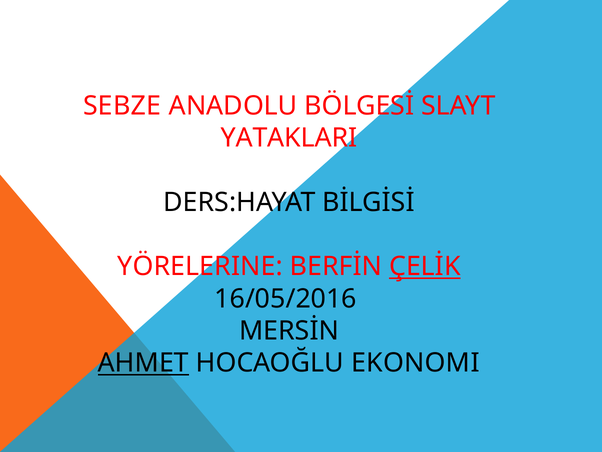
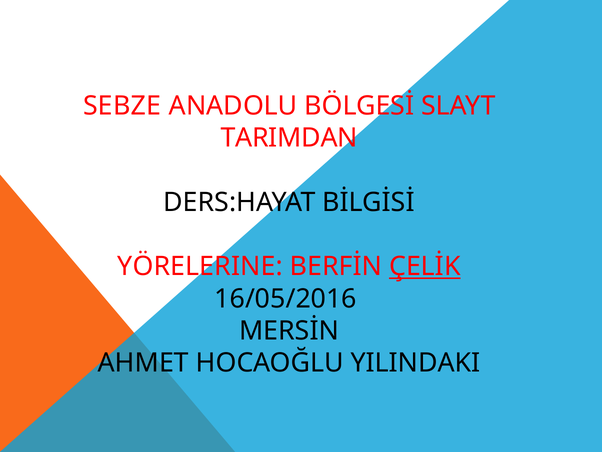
YATAKLARI: YATAKLARI -> TARIMDAN
AHMET underline: present -> none
EKONOMI: EKONOMI -> YILINDAKI
